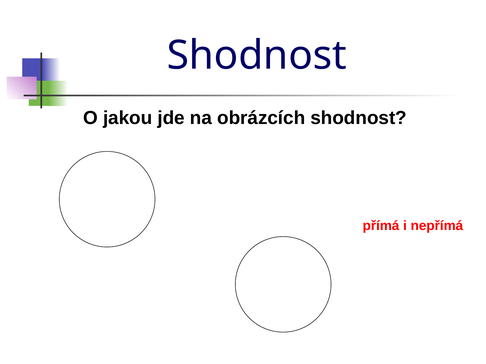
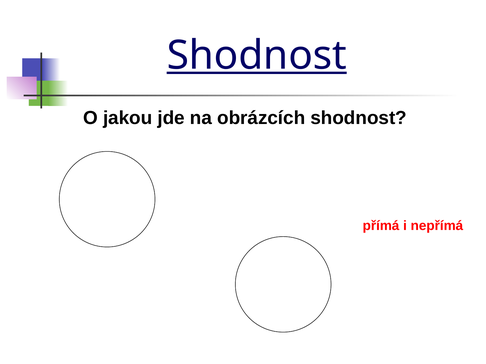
Shodnost at (257, 56) underline: none -> present
